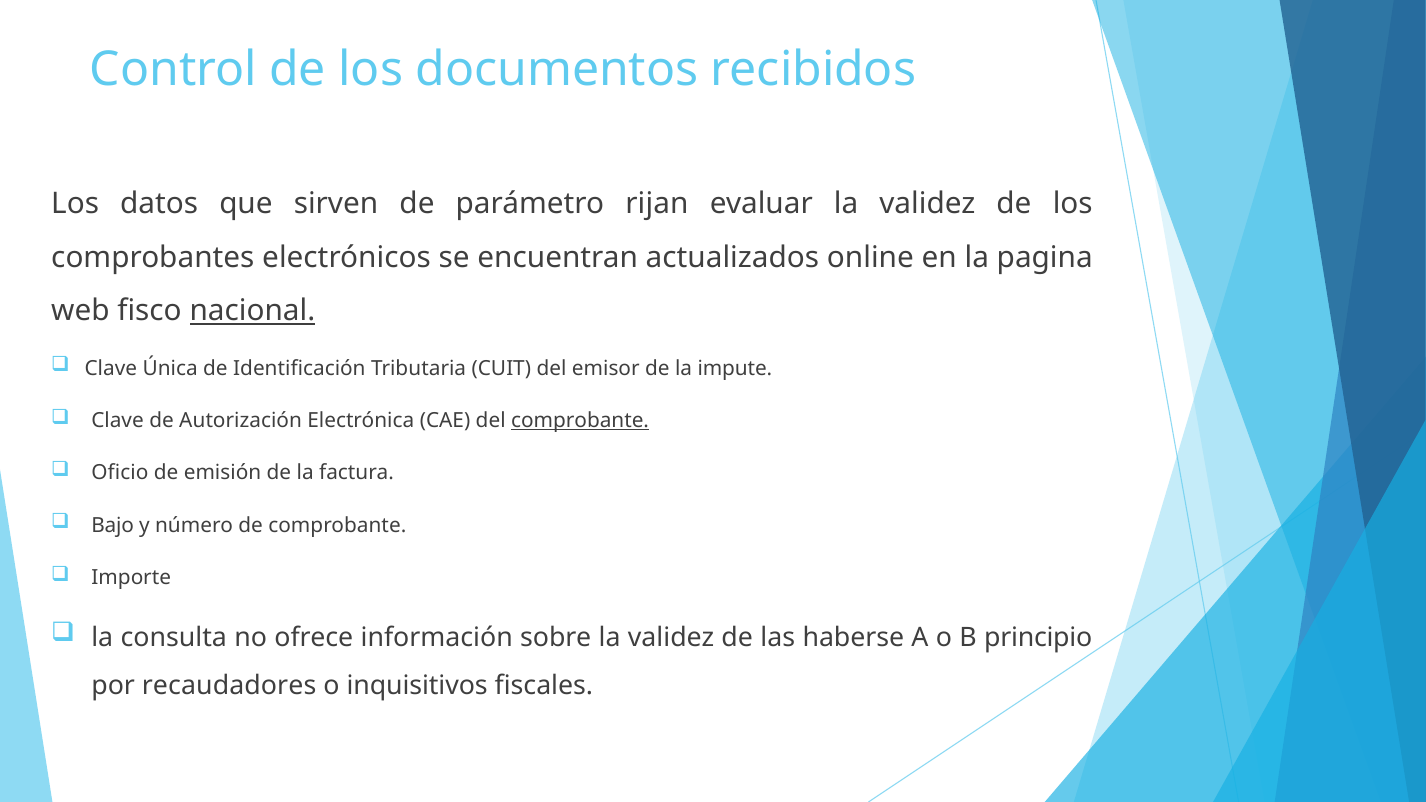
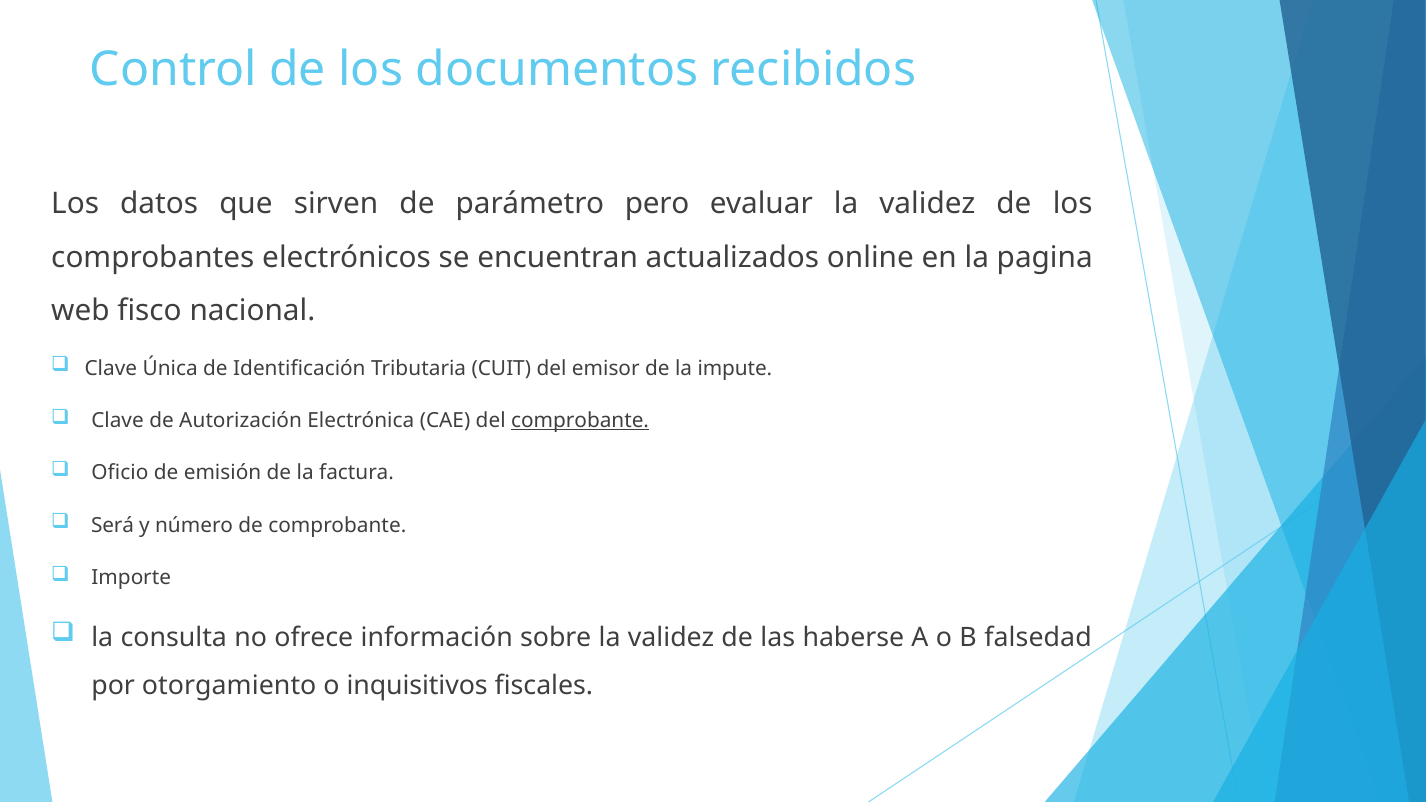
rijan: rijan -> pero
nacional underline: present -> none
Bajo: Bajo -> Será
principio: principio -> falsedad
recaudadores: recaudadores -> otorgamiento
